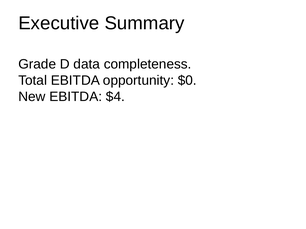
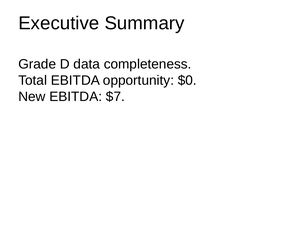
$4: $4 -> $7
